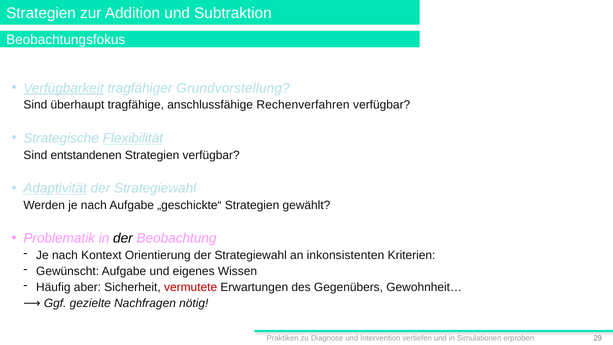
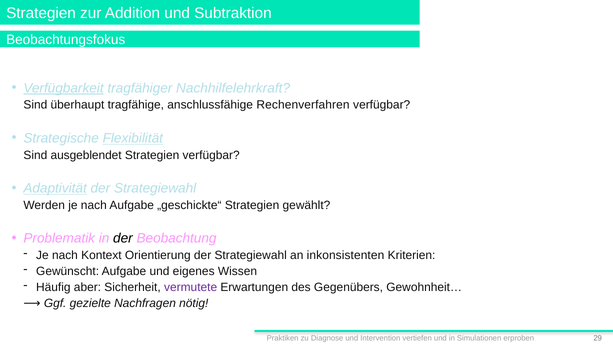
Grundvorstellung: Grundvorstellung -> Nachhilfelehrkraft
entstandenen: entstandenen -> ausgeblendet
vermutete colour: red -> purple
